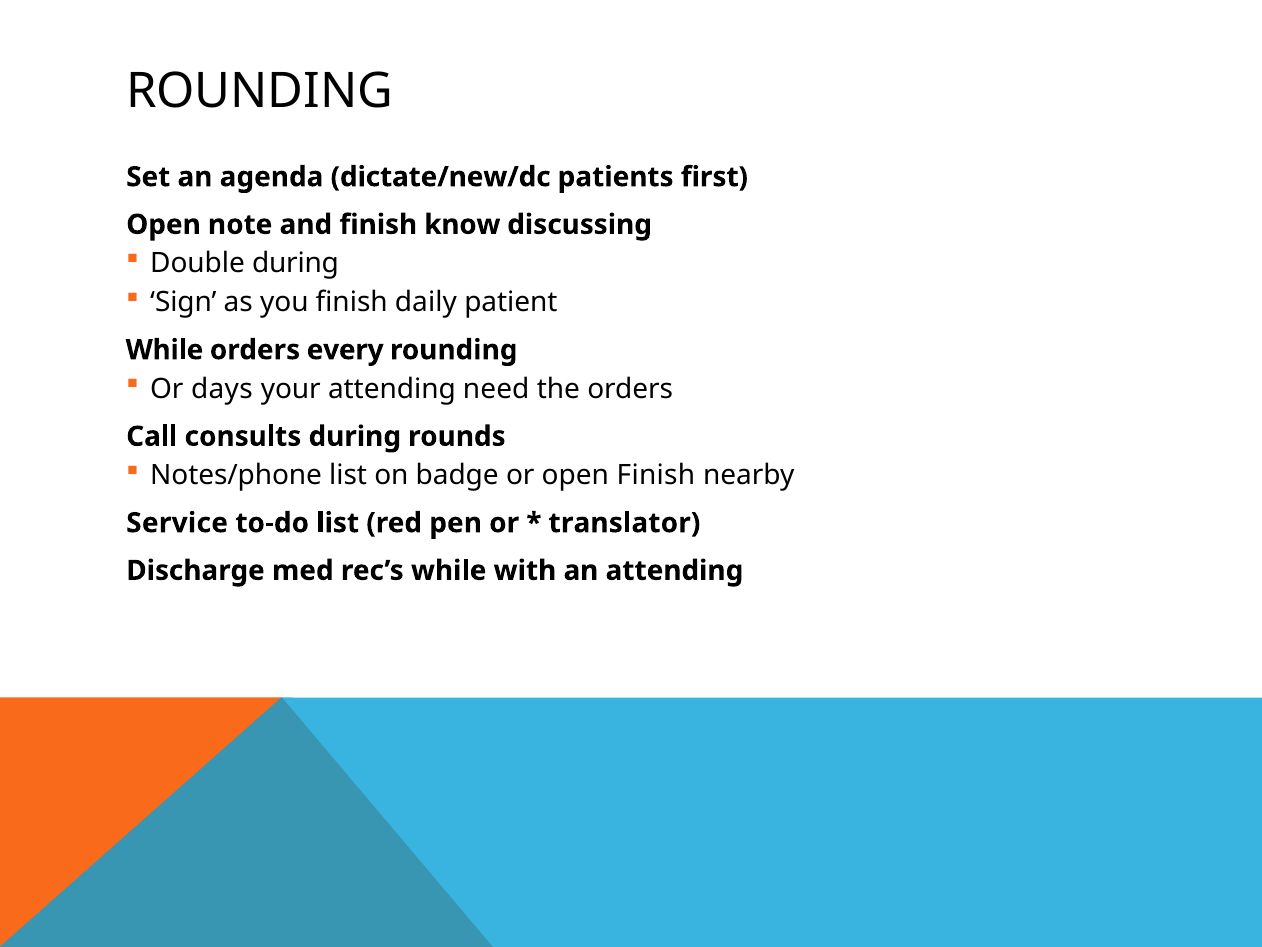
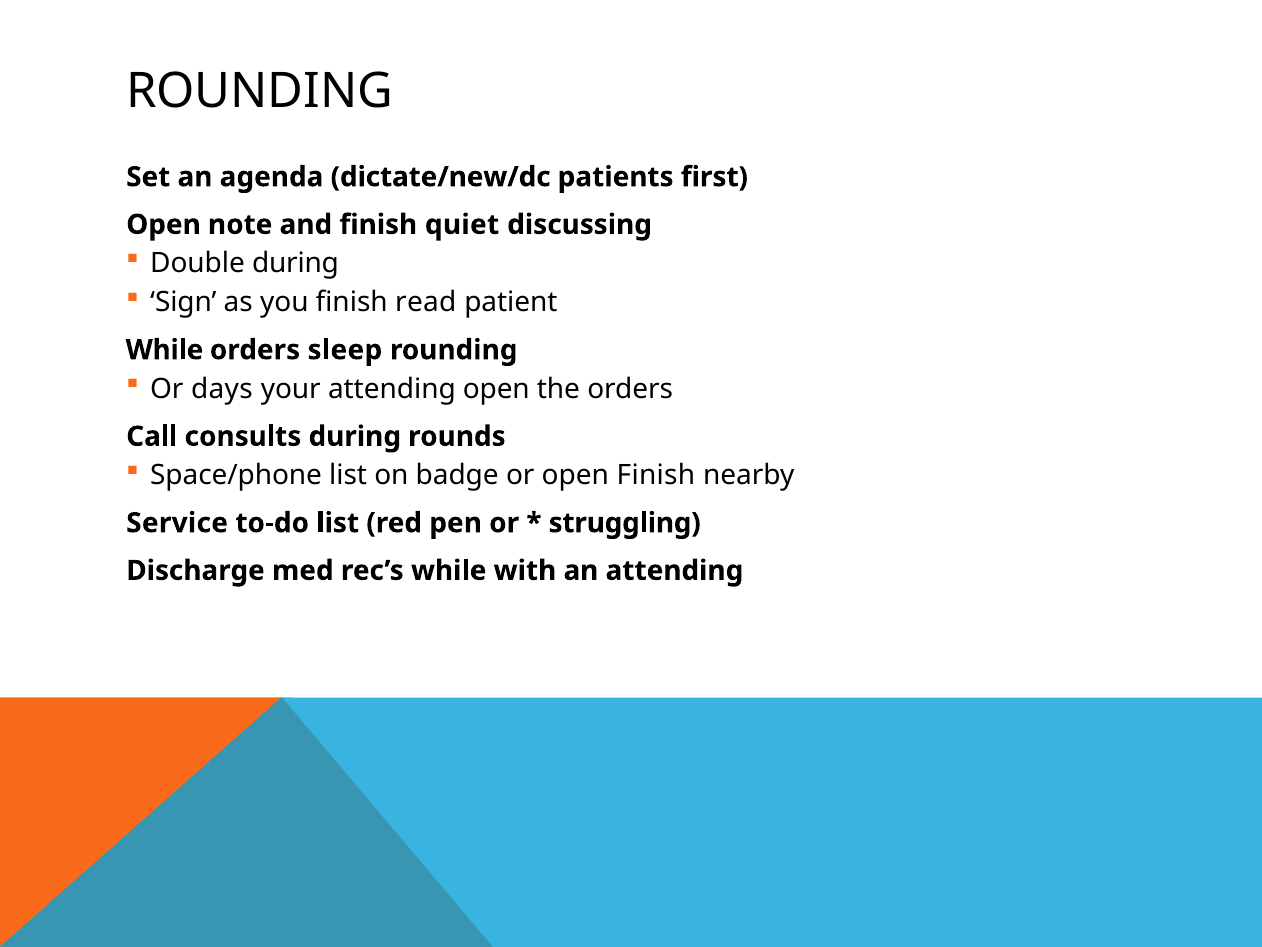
know: know -> quiet
daily: daily -> read
every: every -> sleep
attending need: need -> open
Notes/phone: Notes/phone -> Space/phone
translator: translator -> struggling
